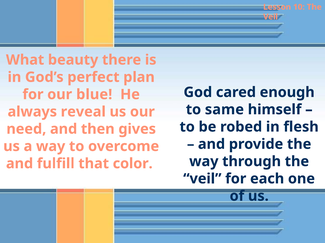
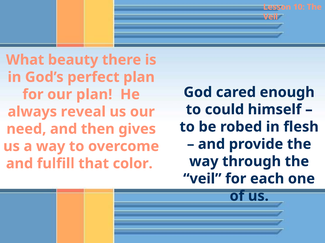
our blue: blue -> plan
same: same -> could
